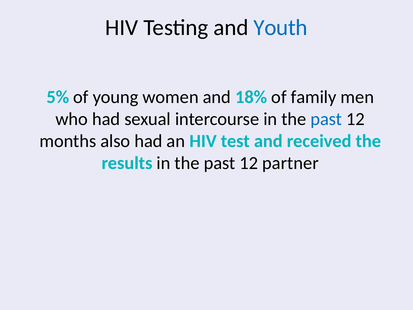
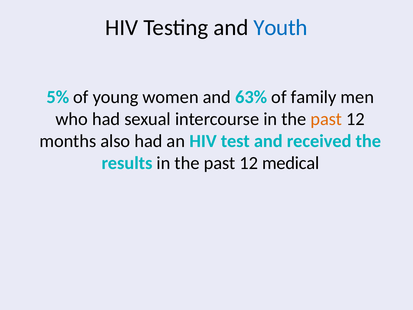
18%: 18% -> 63%
past at (326, 119) colour: blue -> orange
partner: partner -> medical
